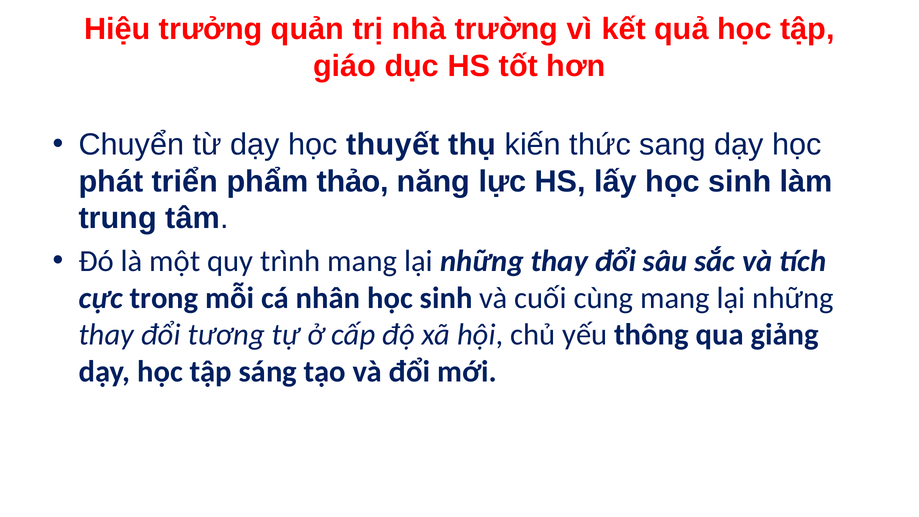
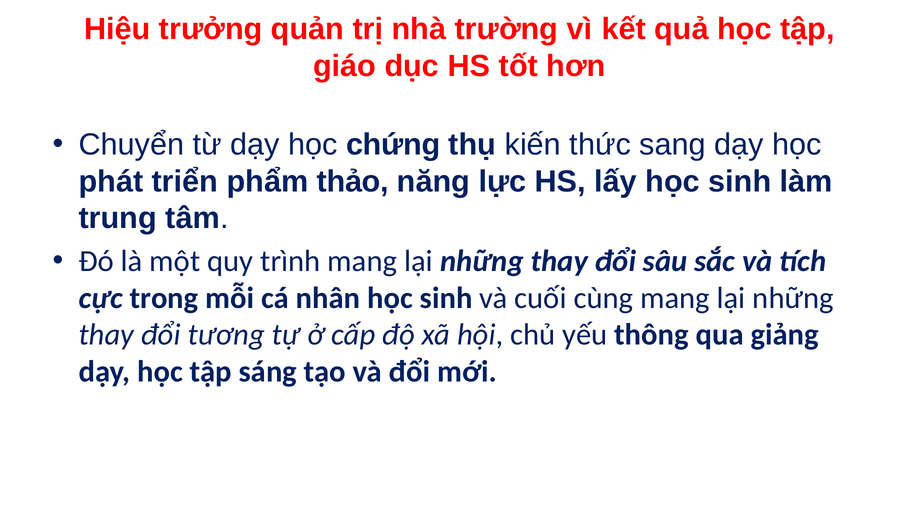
thuyết: thuyết -> chứng
